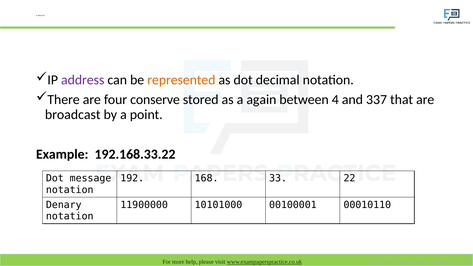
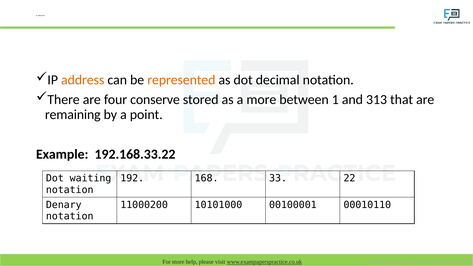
address colour: purple -> orange
a again: again -> more
4: 4 -> 1
337: 337 -> 313
broadcast: broadcast -> remaining
message: message -> waiting
11900000: 11900000 -> 11000200
